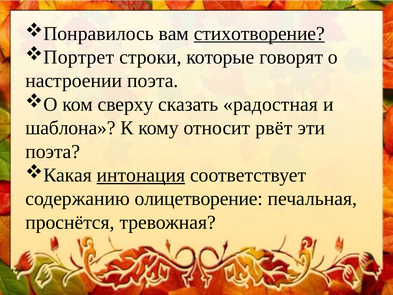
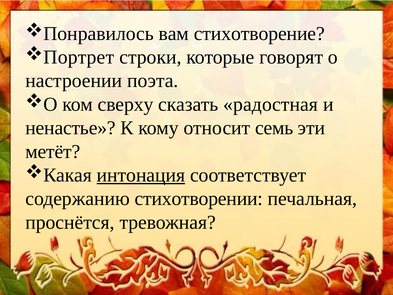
стихотворение underline: present -> none
шаблона: шаблона -> ненастье
рвёт: рвёт -> семь
поэта at (53, 151): поэта -> метёт
олицетворение: олицетворение -> стихотворении
